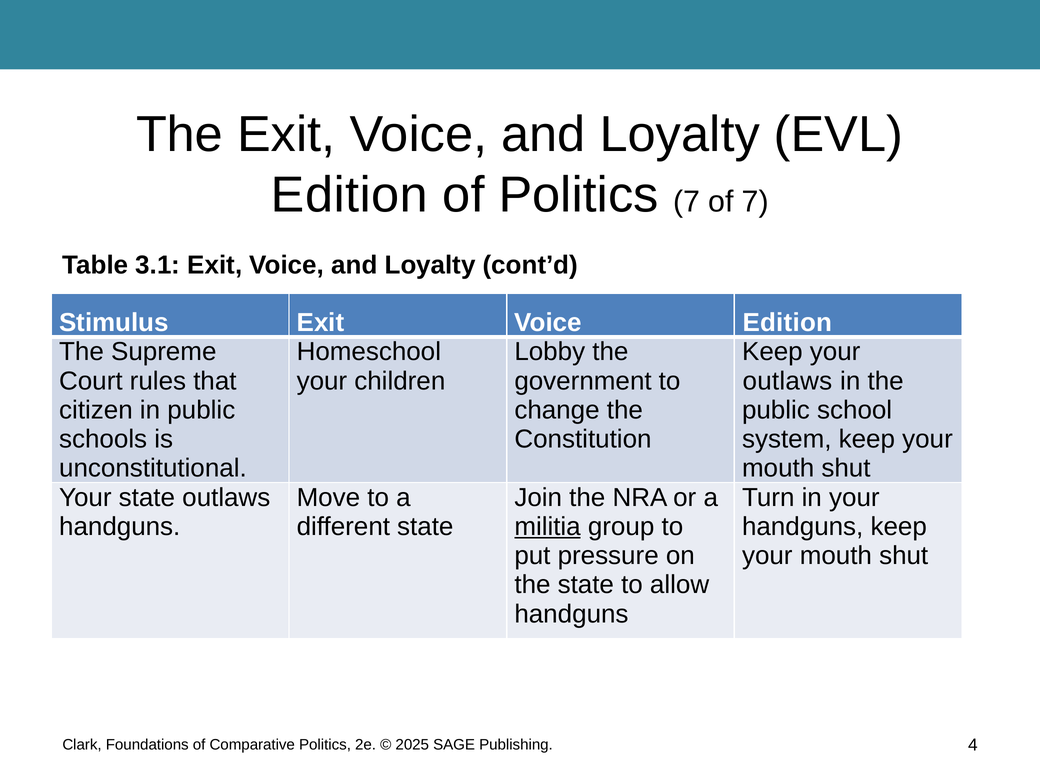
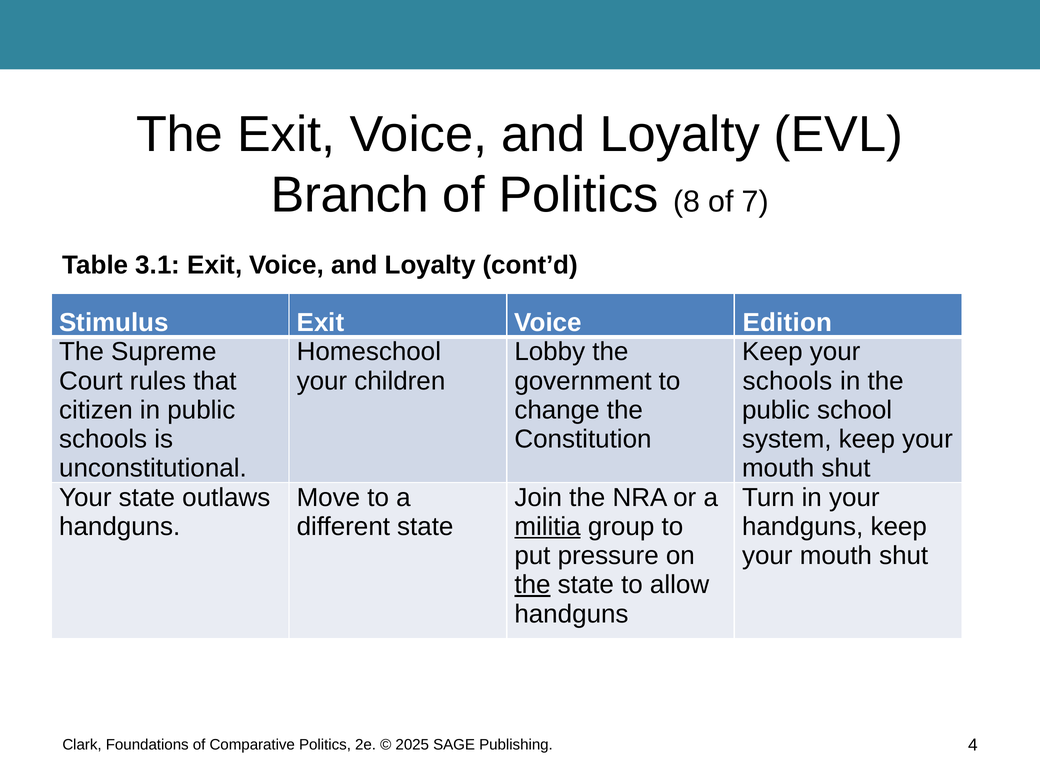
Edition at (349, 195): Edition -> Branch
Politics 7: 7 -> 8
outlaws at (787, 381): outlaws -> schools
the at (532, 585) underline: none -> present
